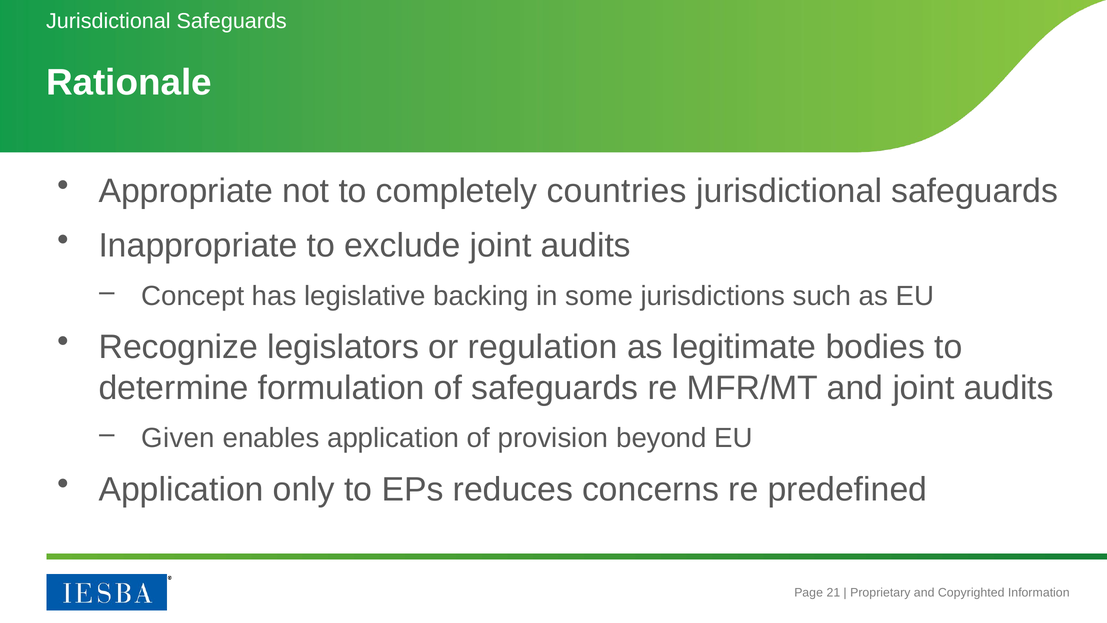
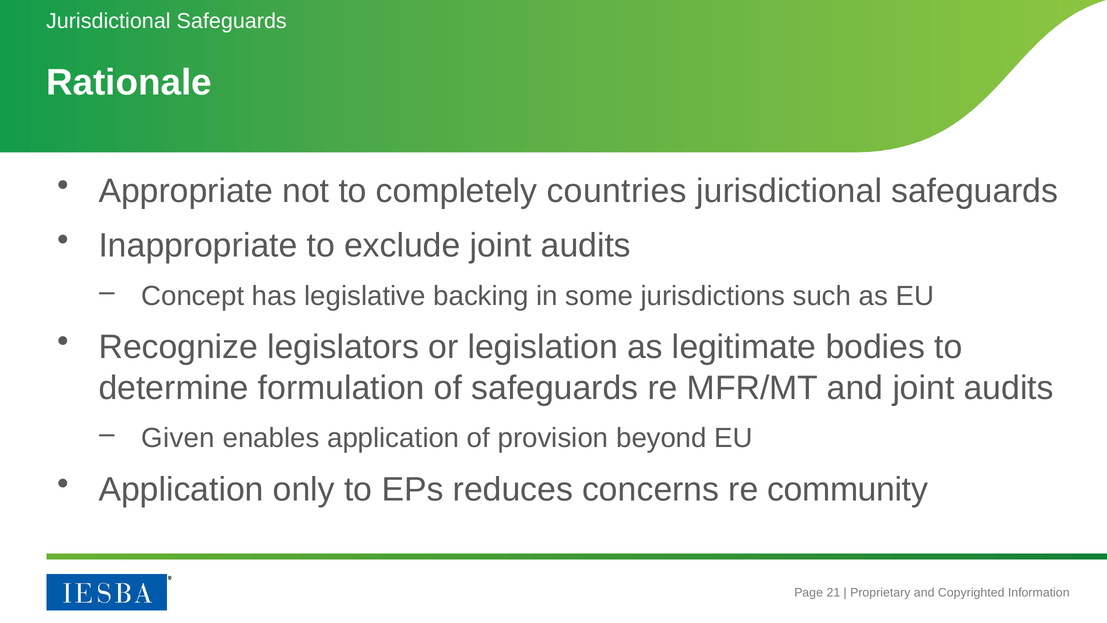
regulation: regulation -> legislation
predefined: predefined -> community
